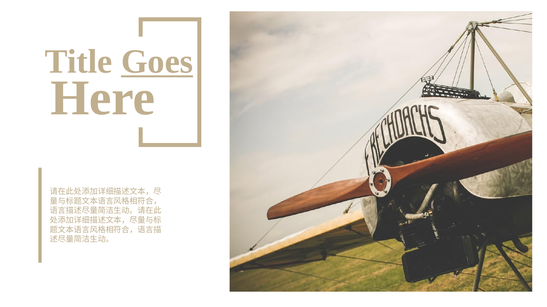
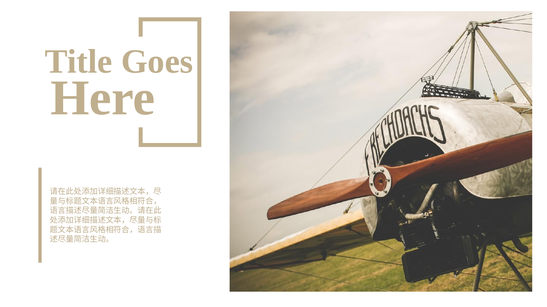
Goes underline: present -> none
